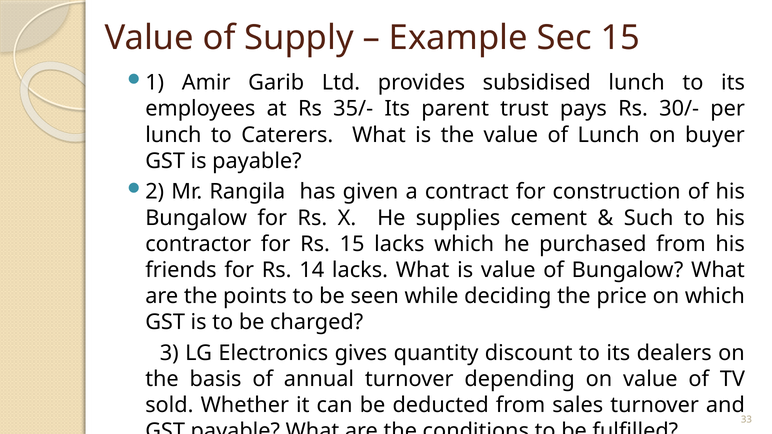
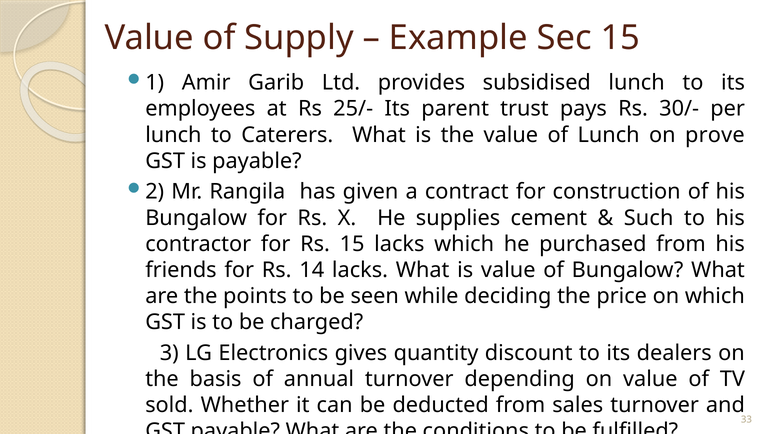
35/-: 35/- -> 25/-
buyer: buyer -> prove
